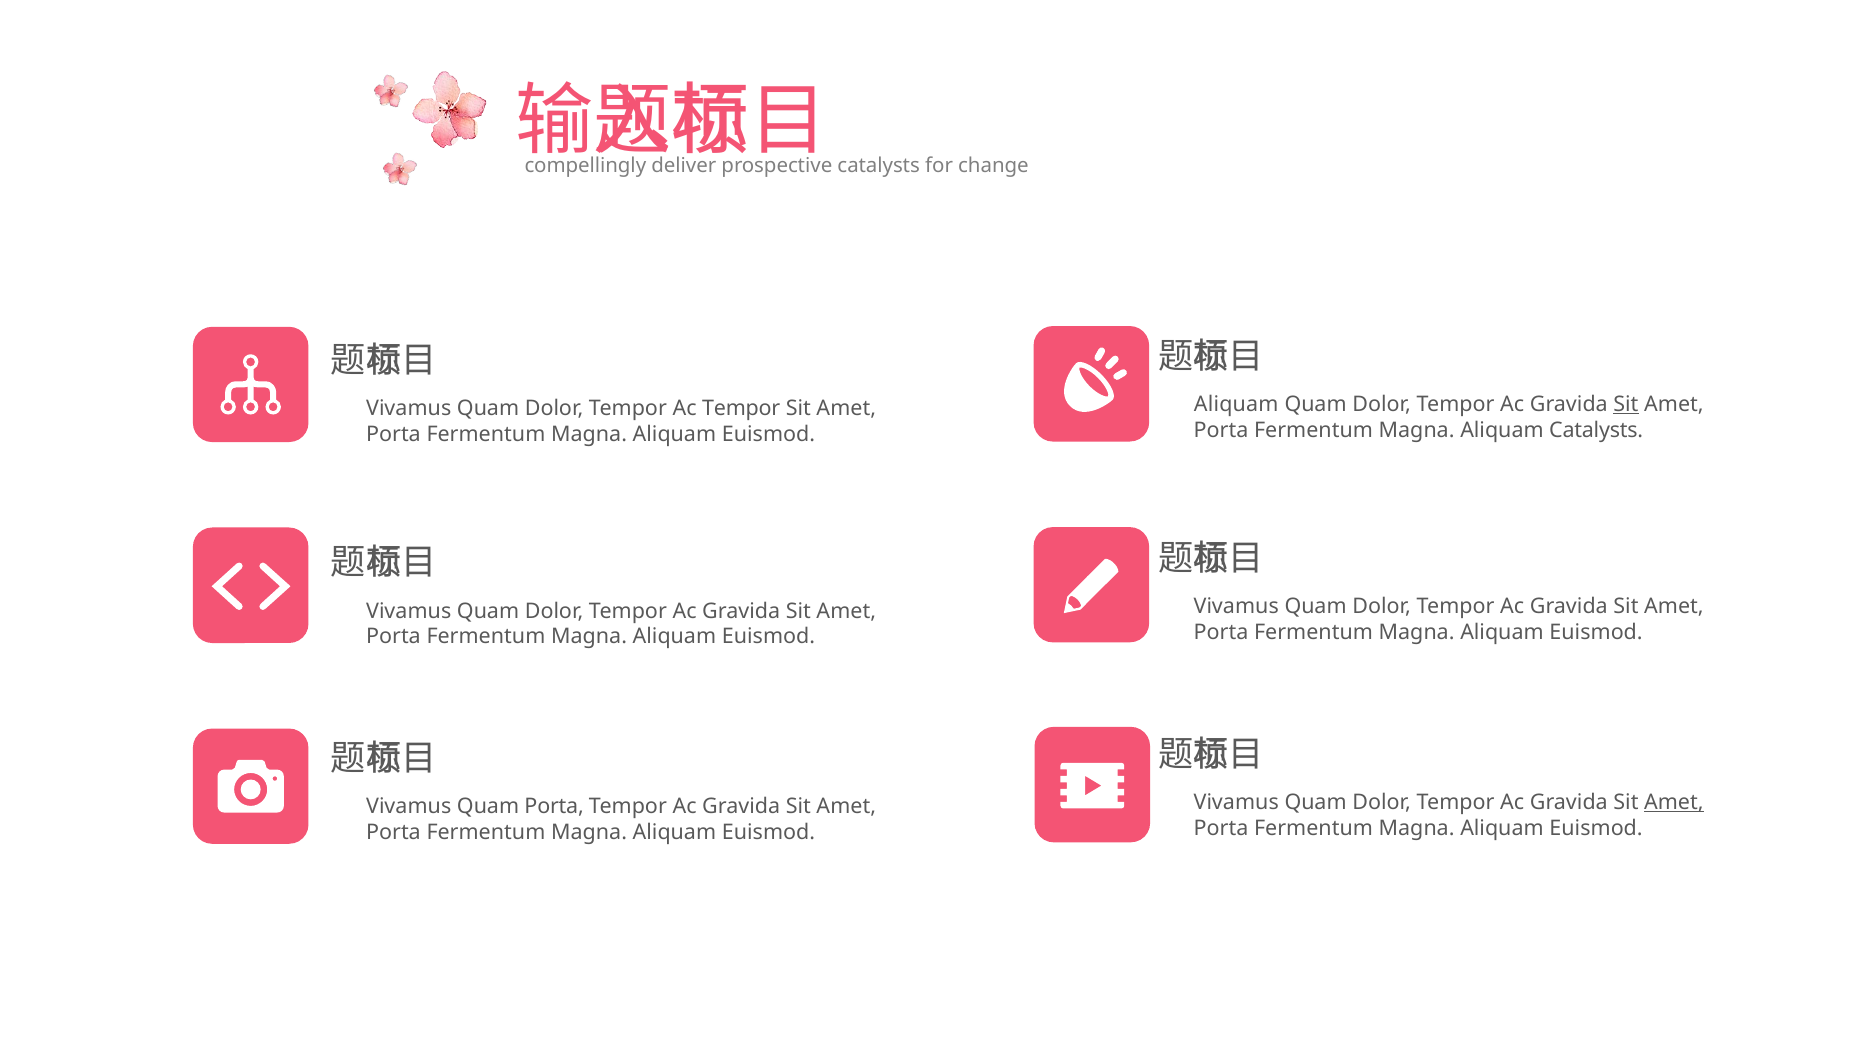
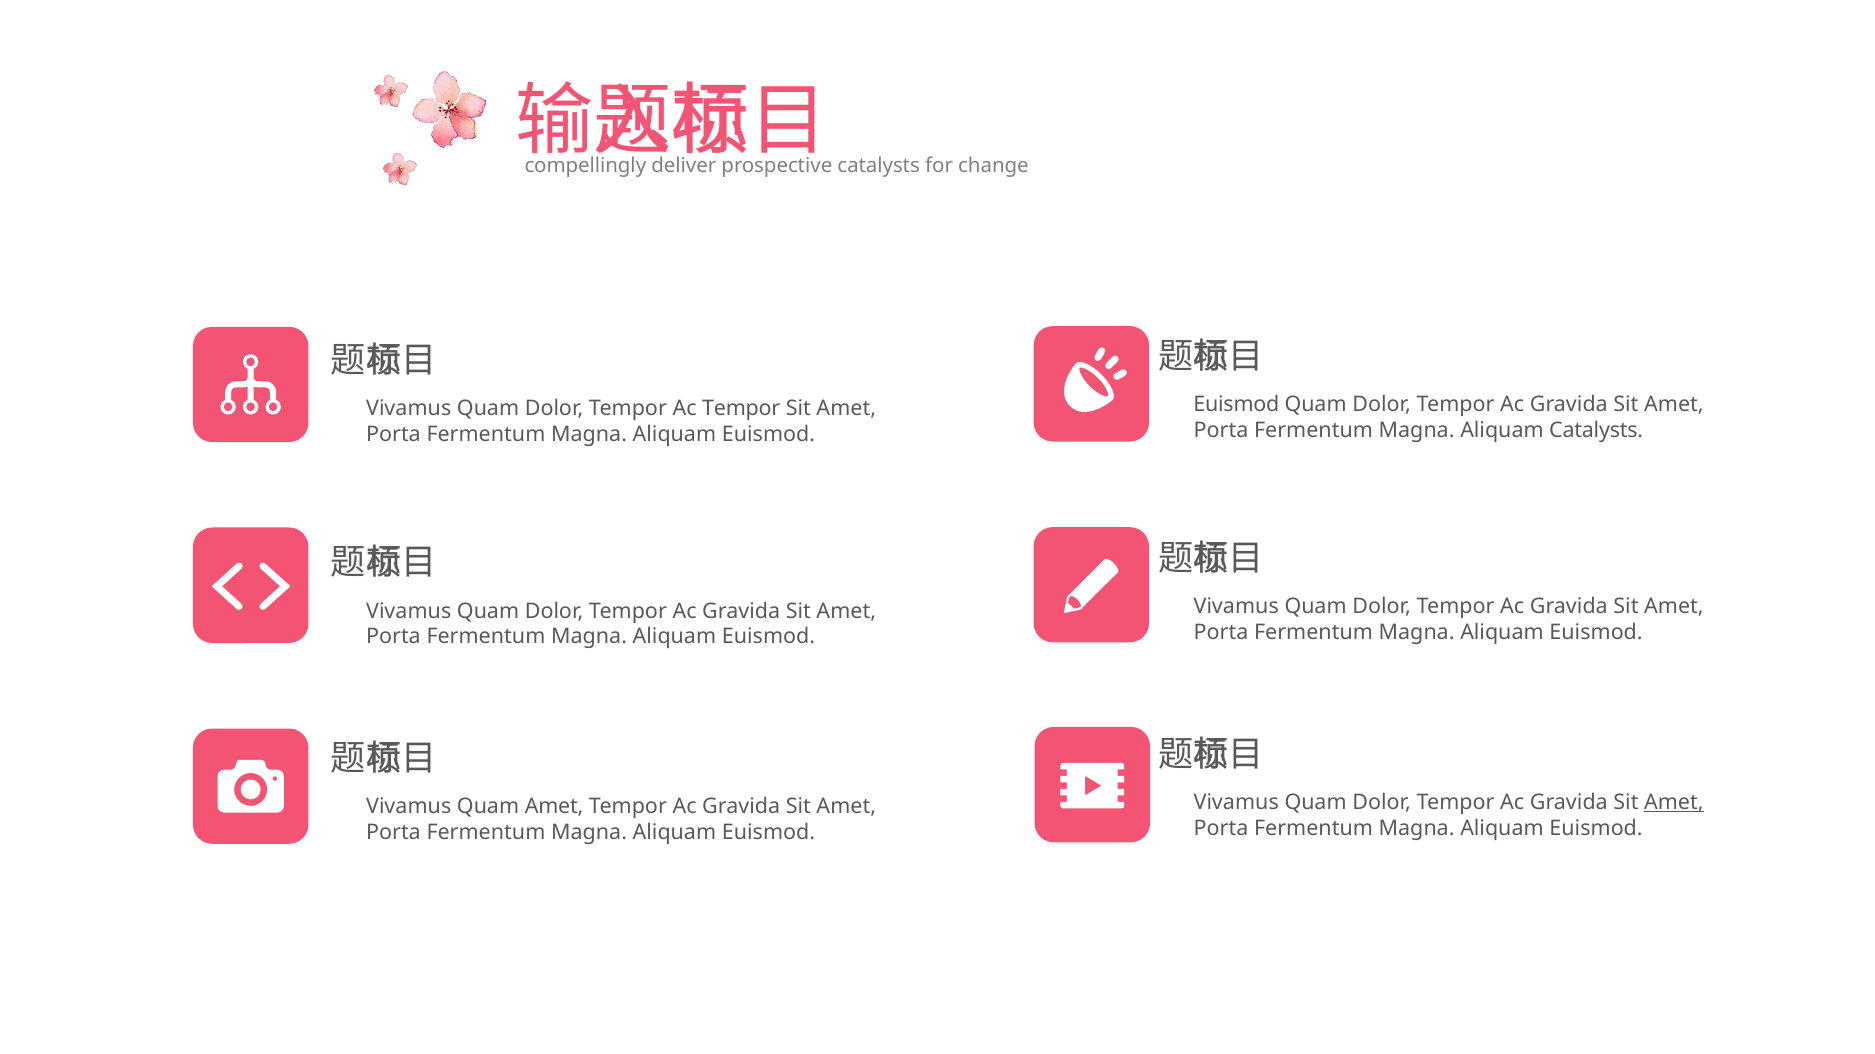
Aliquam at (1236, 405): Aliquam -> Euismod
Sit at (1626, 405) underline: present -> none
Quam Porta: Porta -> Amet
